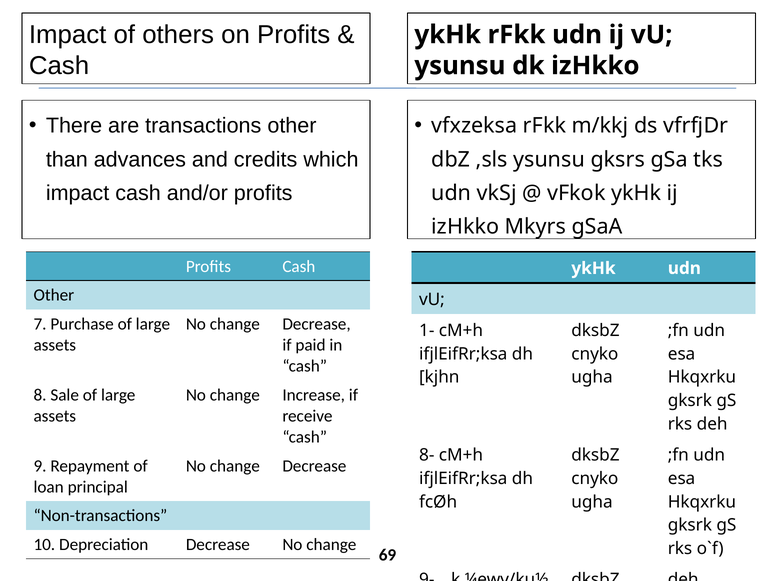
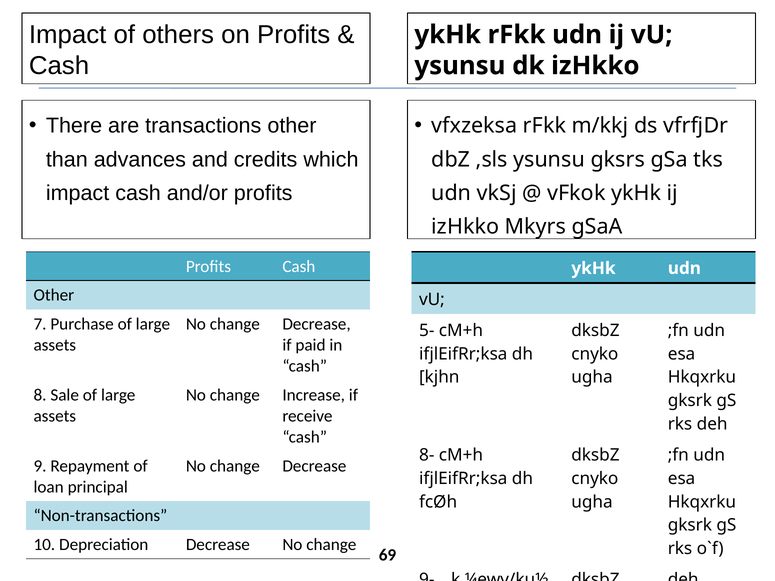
1-: 1- -> 5-
